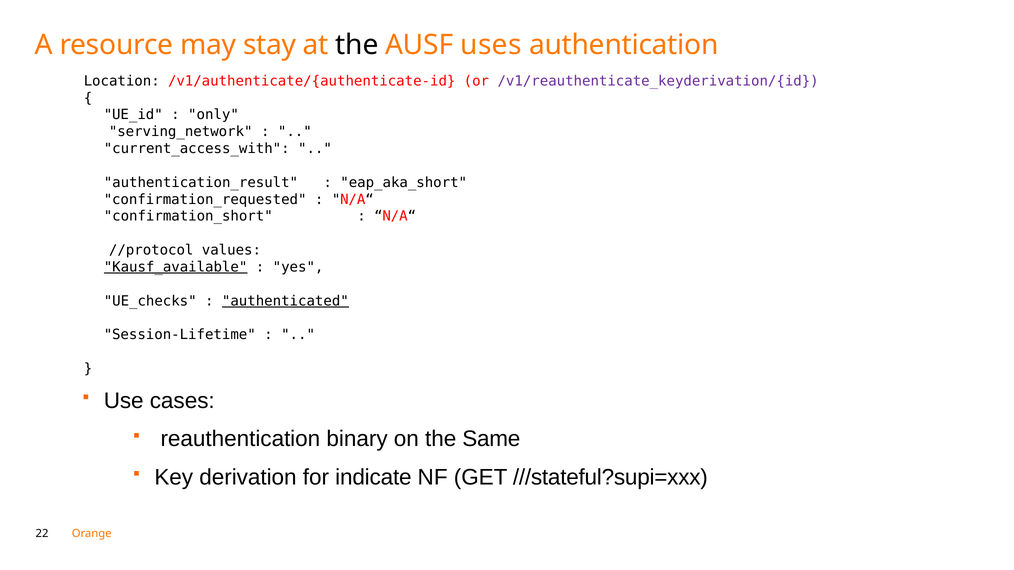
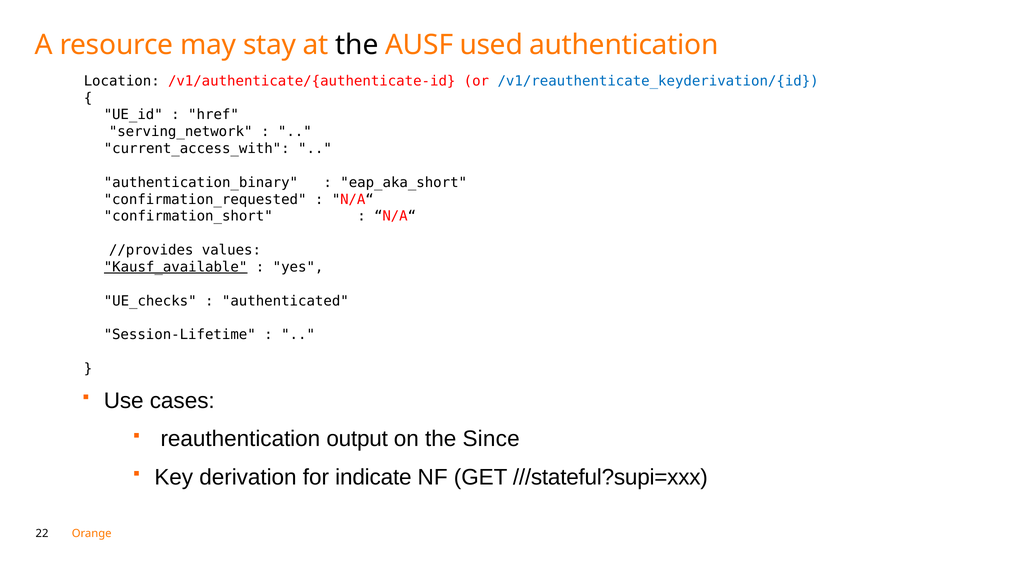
uses: uses -> used
/v1/reauthenticate_keyderivation/{id colour: purple -> blue
only: only -> href
authentication_result: authentication_result -> authentication_binary
//protocol: //protocol -> //provides
authenticated underline: present -> none
binary: binary -> output
Same: Same -> Since
